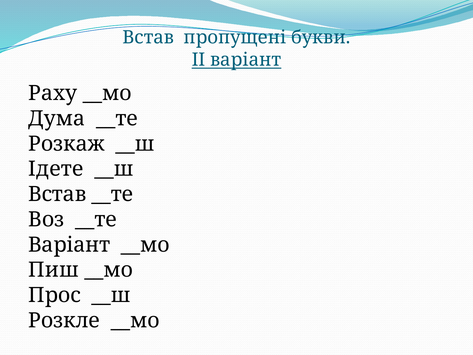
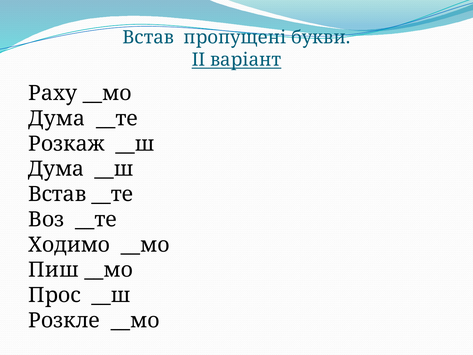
Ідете at (56, 169): Ідете -> Дума
Варіант at (69, 245): Варіант -> Ходимо
